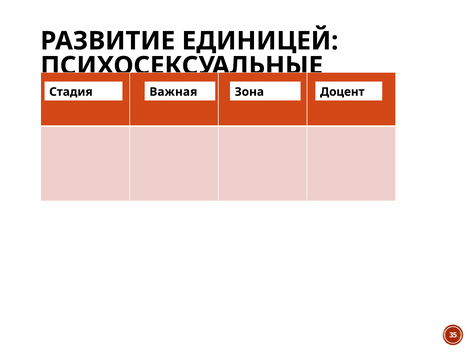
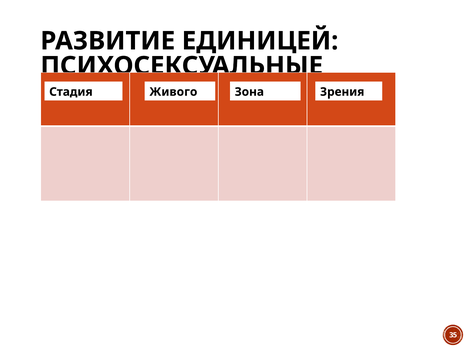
Важная: Важная -> Живого
Доцент: Доцент -> Зрения
